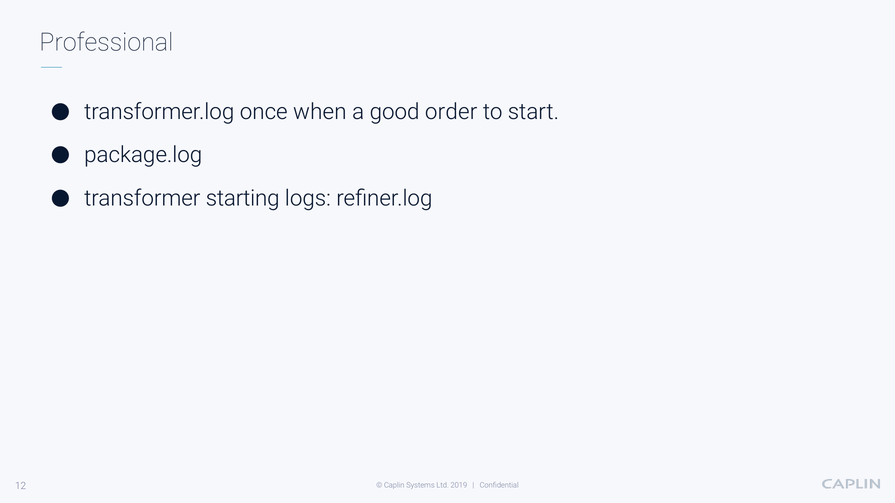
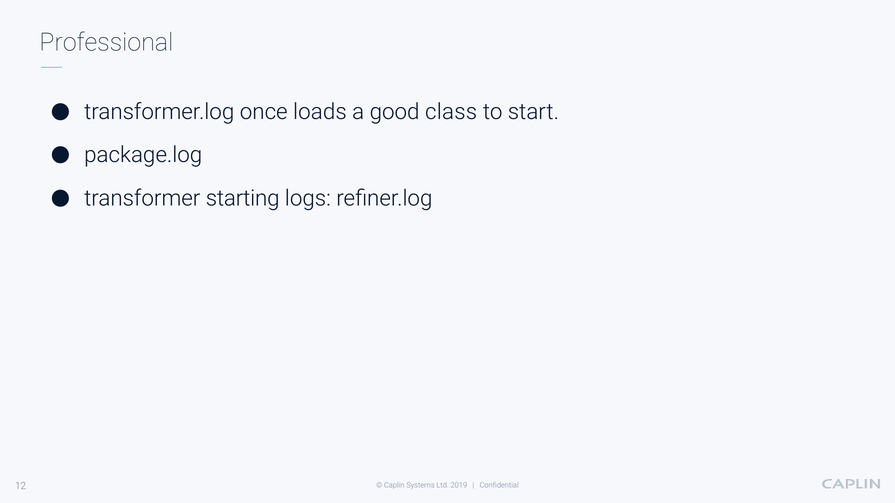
when: when -> loads
order: order -> class
